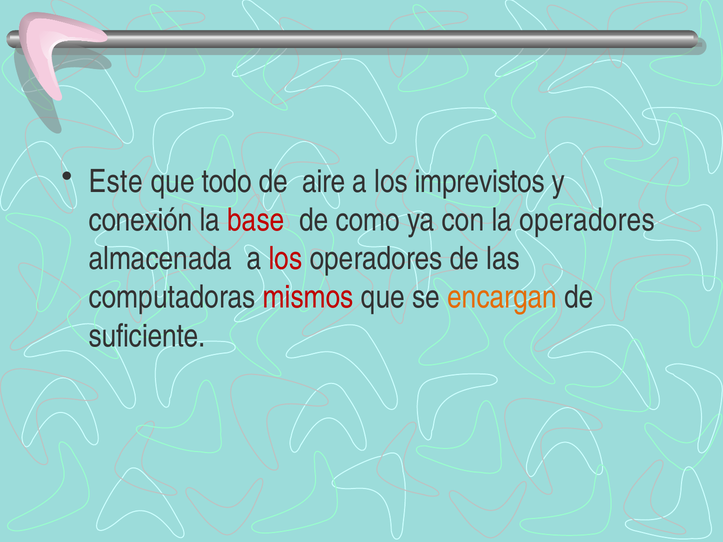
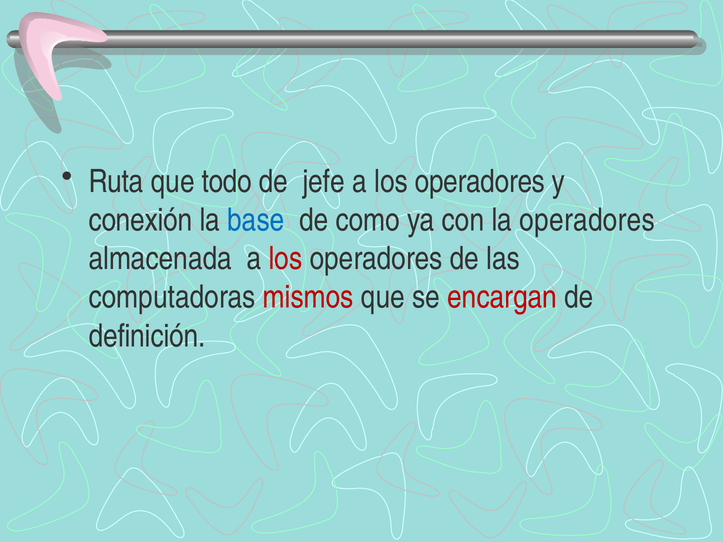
Este: Este -> Ruta
aire: aire -> jefe
imprevistos at (480, 182): imprevistos -> operadores
base colour: red -> blue
encargan colour: orange -> red
suficiente: suficiente -> definición
